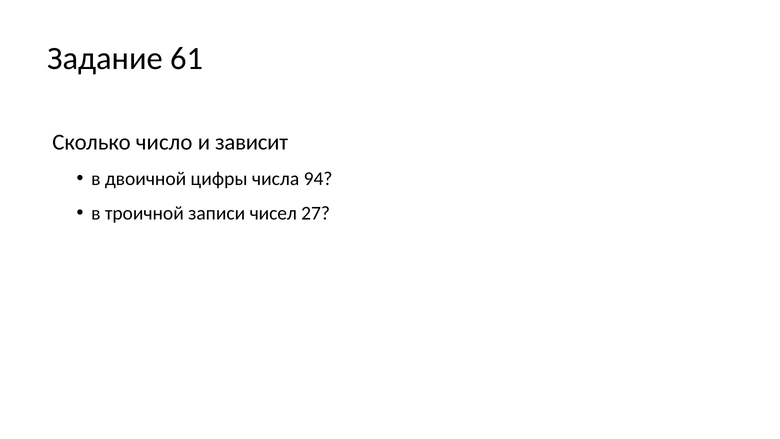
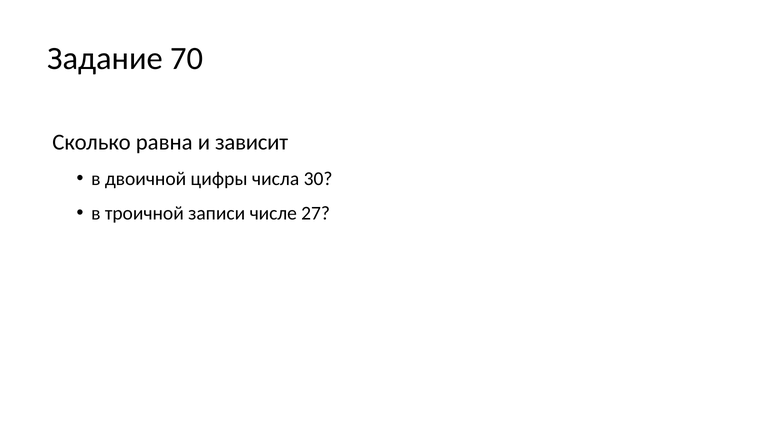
61: 61 -> 70
число: число -> равна
94: 94 -> 30
чисел: чисел -> числе
